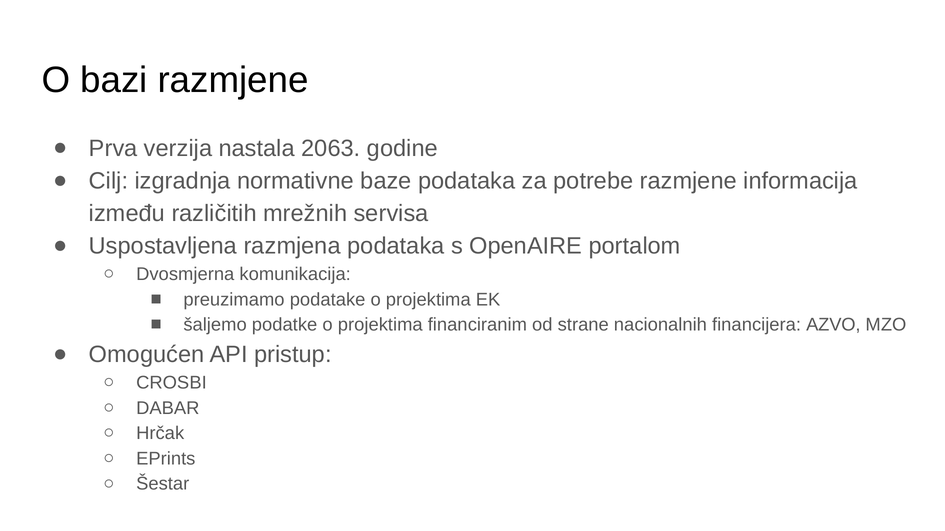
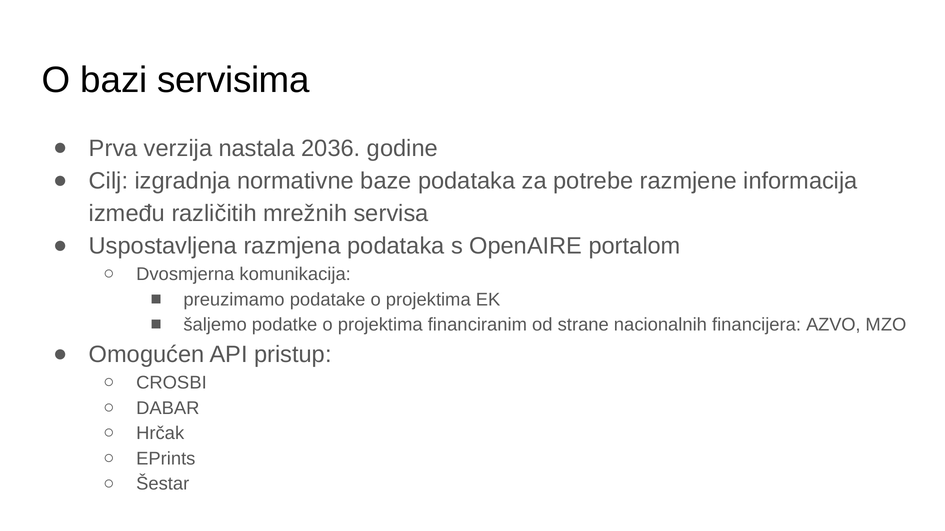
bazi razmjene: razmjene -> servisima
2063: 2063 -> 2036
